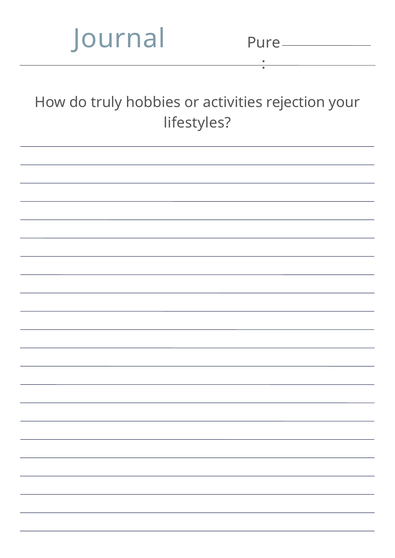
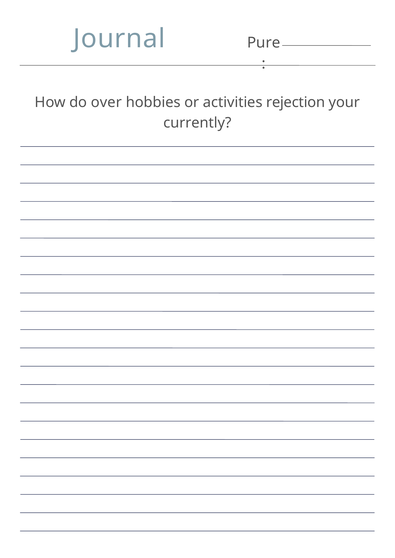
truly: truly -> over
lifestyles: lifestyles -> currently
